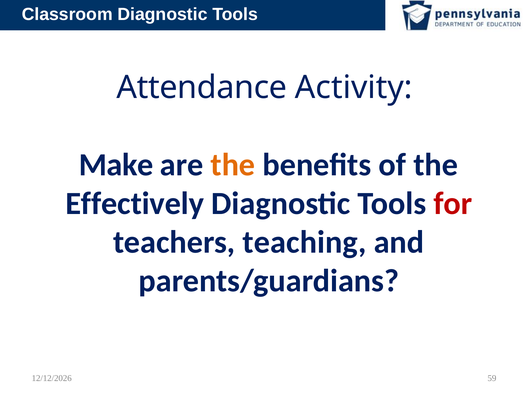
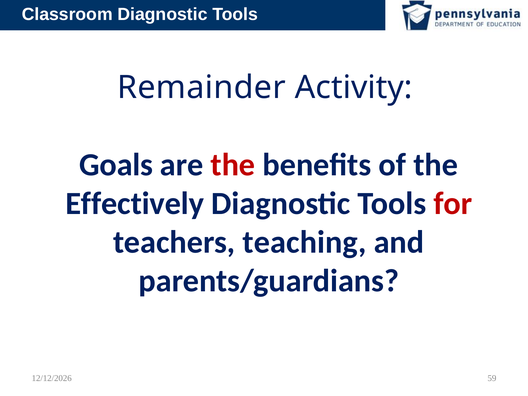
Attendance: Attendance -> Remainder
Make: Make -> Goals
the at (233, 165) colour: orange -> red
